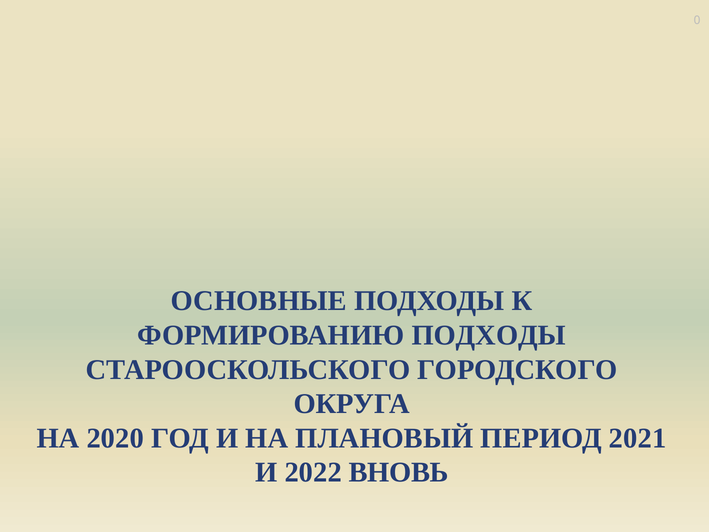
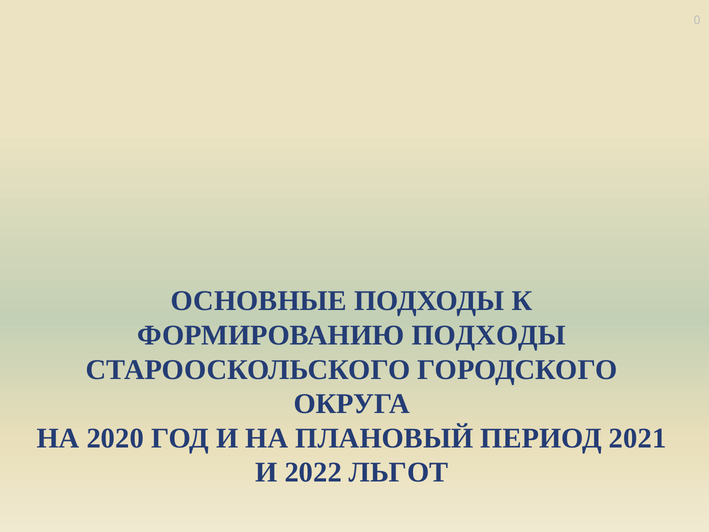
ВНОВЬ: ВНОВЬ -> ЛЬГОТ
